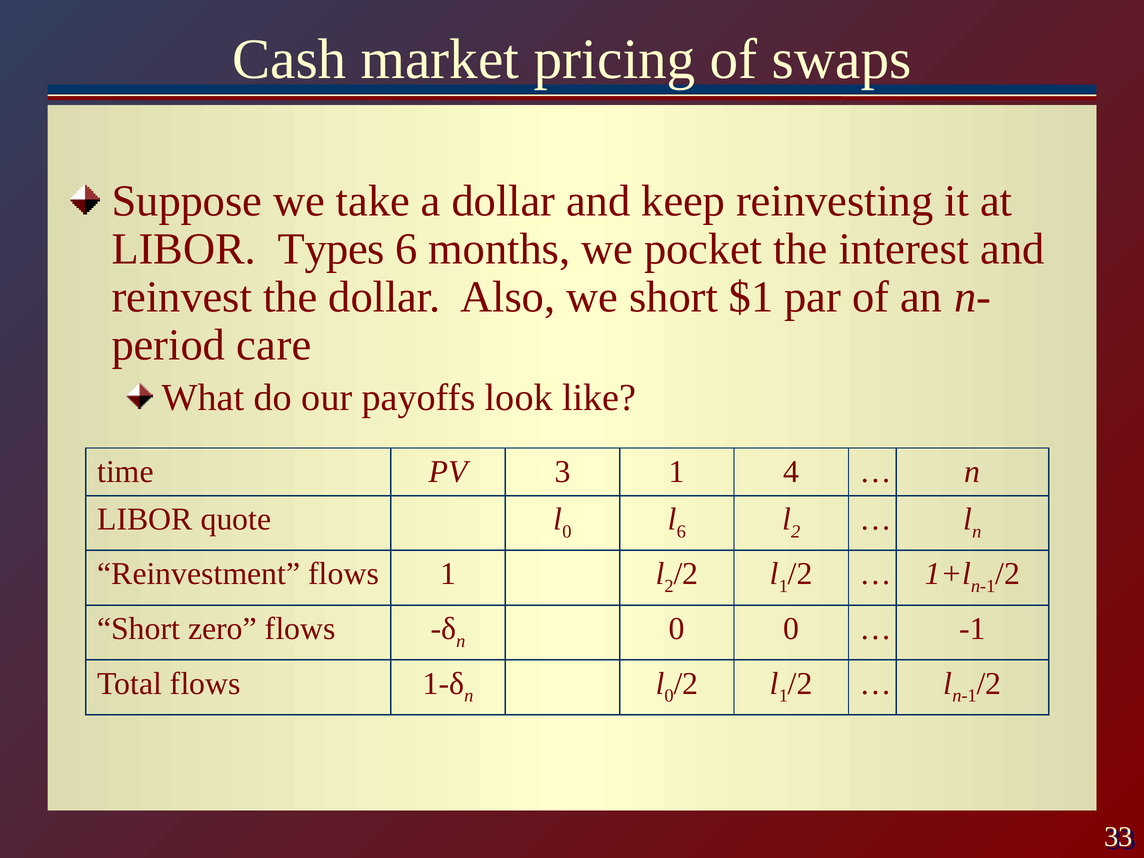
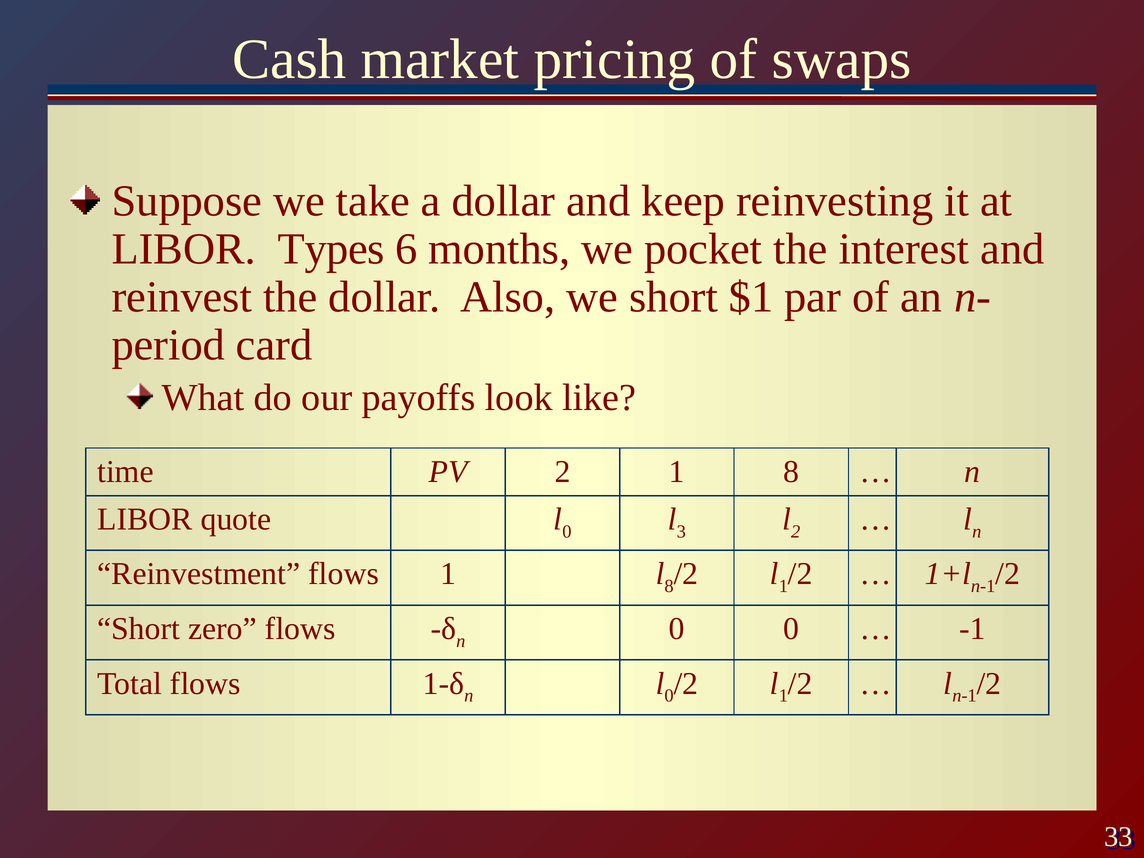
care: care -> card
PV 3: 3 -> 2
1 4: 4 -> 8
6 at (681, 532): 6 -> 3
2 at (669, 586): 2 -> 8
